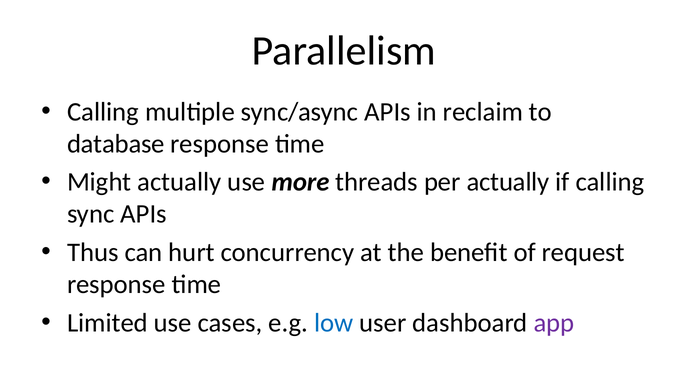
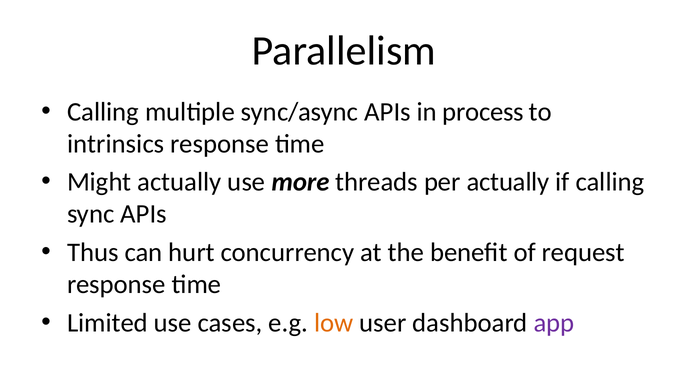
reclaim: reclaim -> process
database: database -> intrinsics
low colour: blue -> orange
